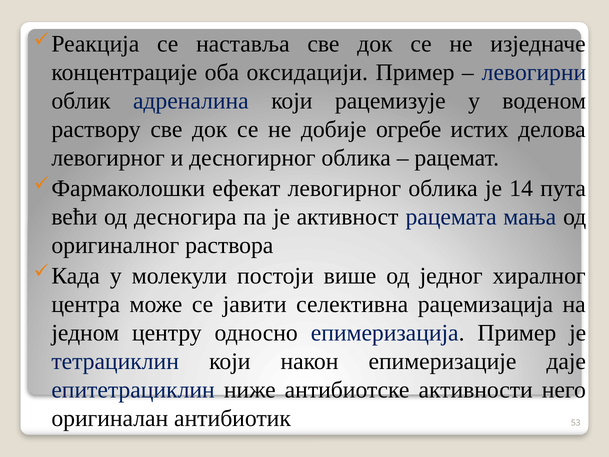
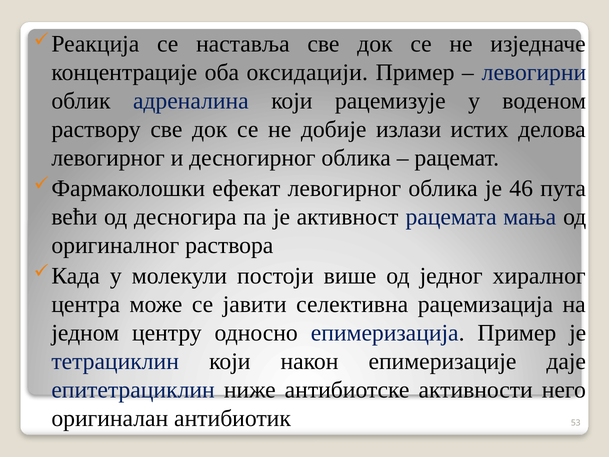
огребе: огребе -> излази
14: 14 -> 46
